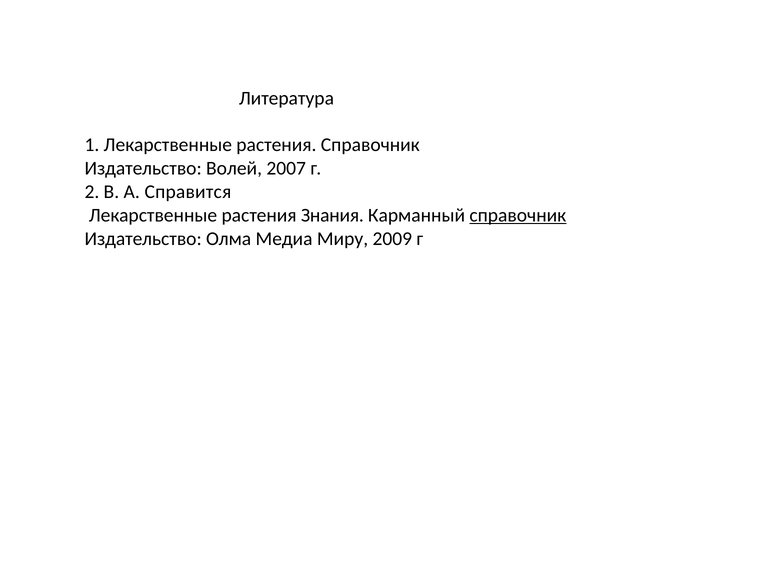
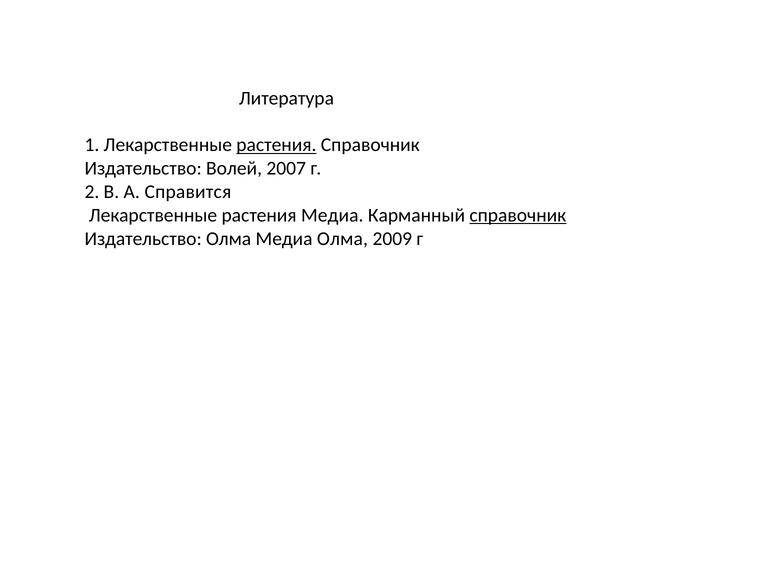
растения at (276, 145) underline: none -> present
растения Знания: Знания -> Медиа
Медиа Миру: Миру -> Олма
